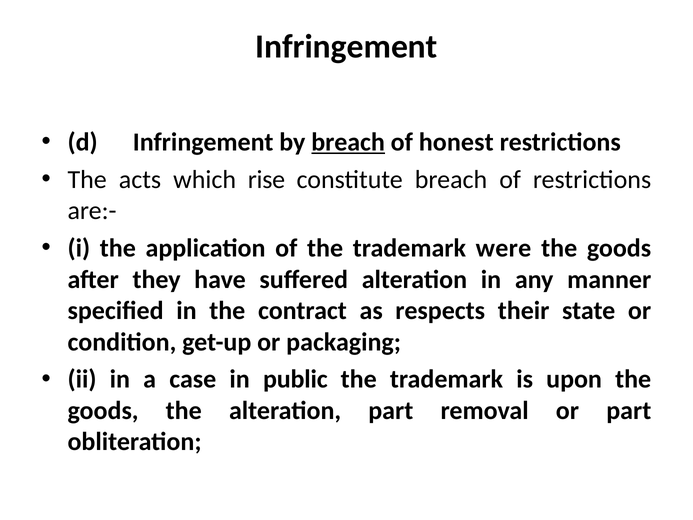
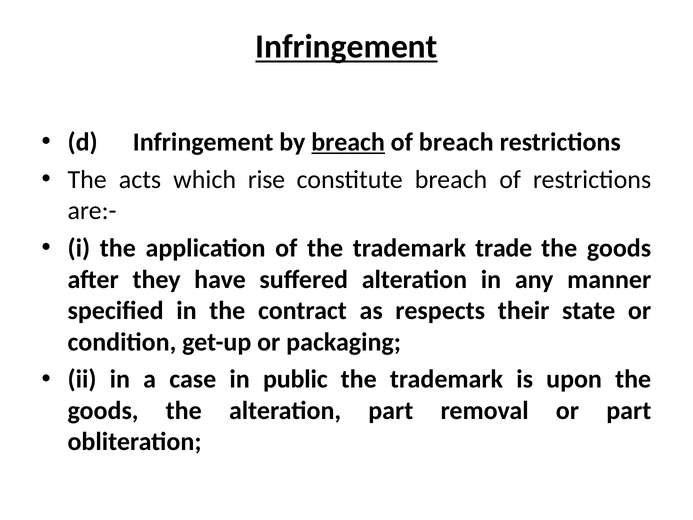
Infringement at (346, 47) underline: none -> present
of honest: honest -> breach
were: were -> trade
